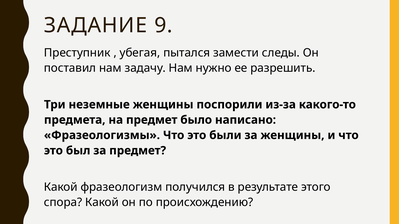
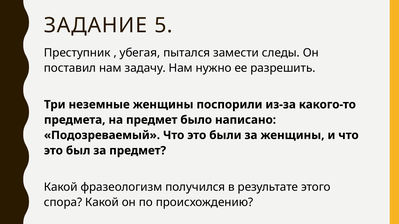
9: 9 -> 5
Фразеологизмы: Фразеологизмы -> Подозреваемый
